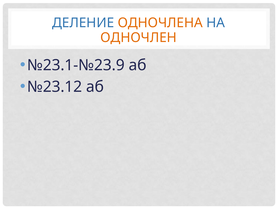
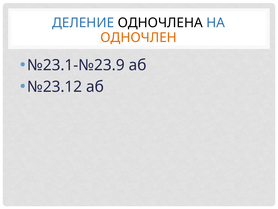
ОДНОЧЛЕНА colour: orange -> black
